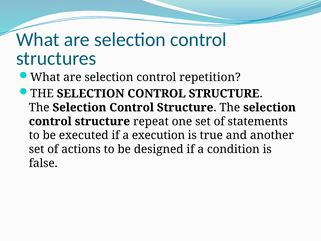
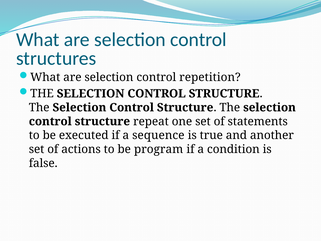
execution: execution -> sequence
designed: designed -> program
